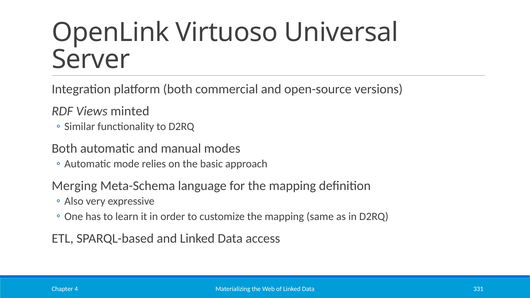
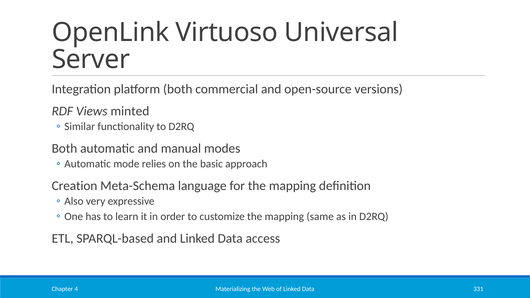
Merging: Merging -> Creation
